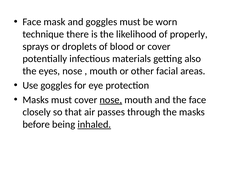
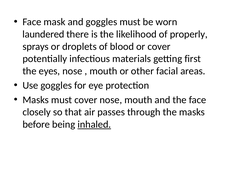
technique: technique -> laundered
also: also -> first
nose at (111, 100) underline: present -> none
